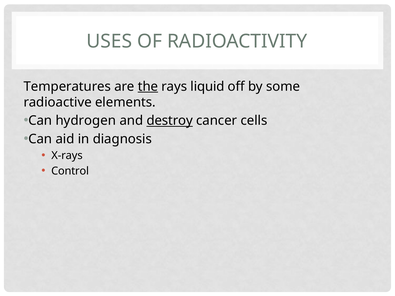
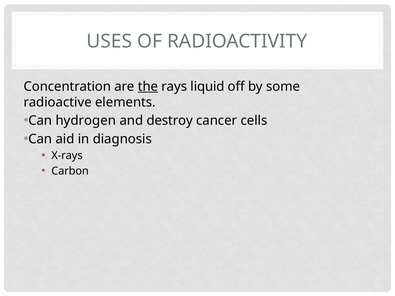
Temperatures: Temperatures -> Concentration
destroy underline: present -> none
Control: Control -> Carbon
